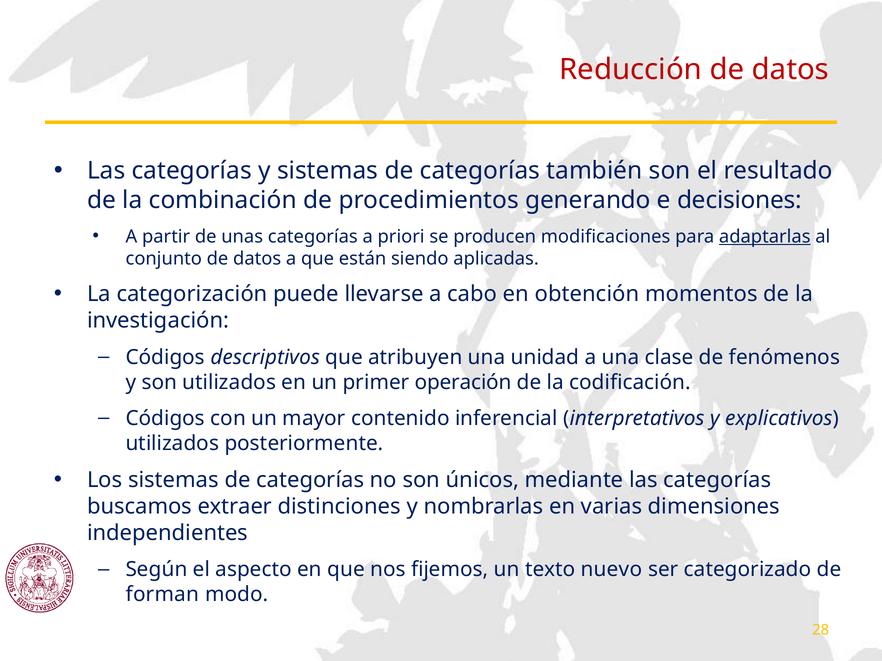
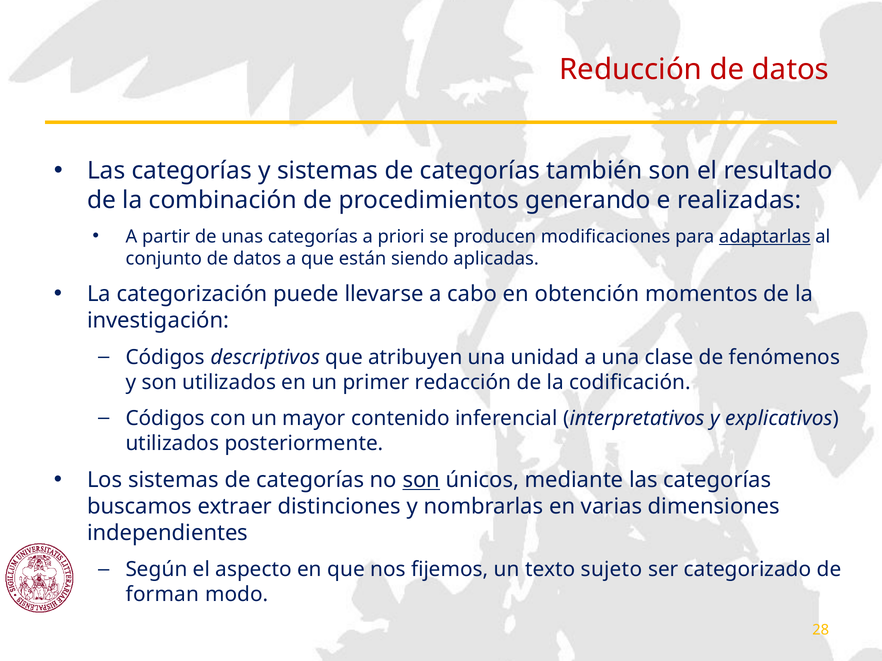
decisiones: decisiones -> realizadas
operación: operación -> redacción
son at (421, 480) underline: none -> present
nuevo: nuevo -> sujeto
